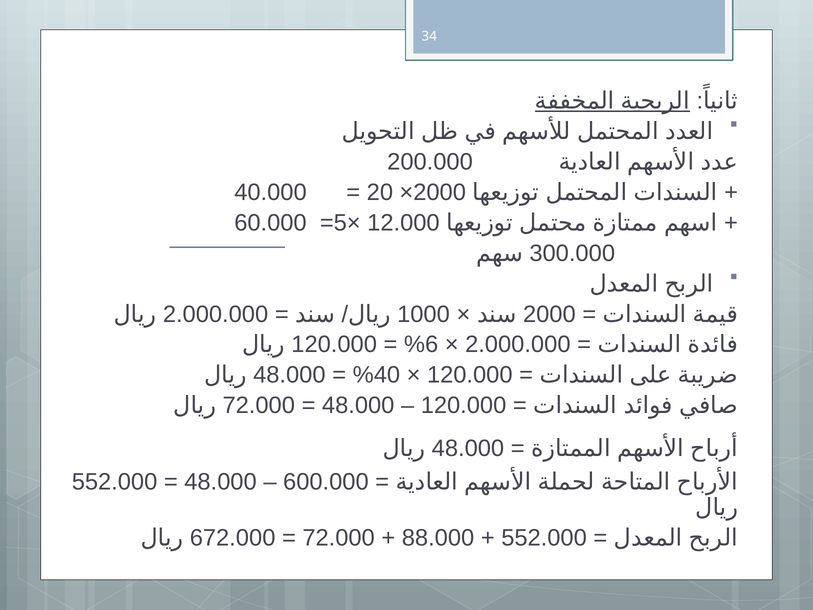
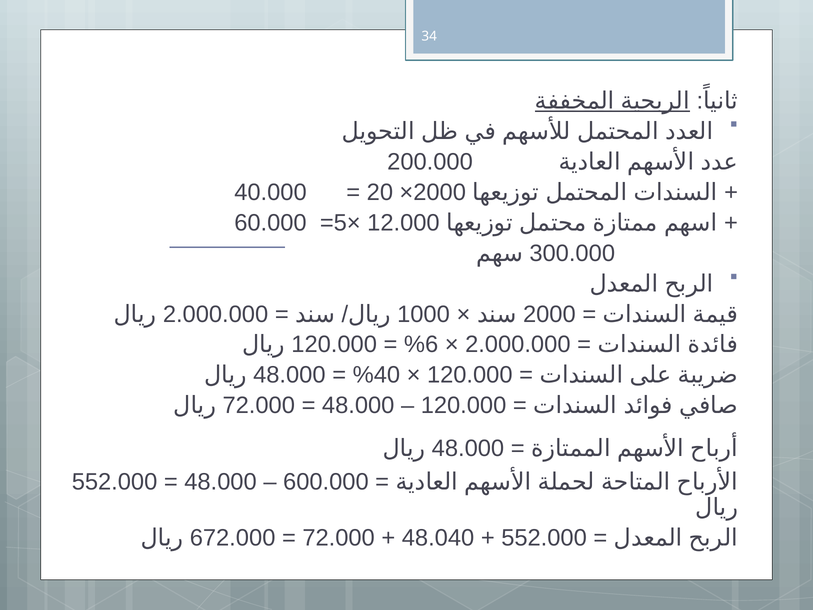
88.000: 88.000 -> 48.040
